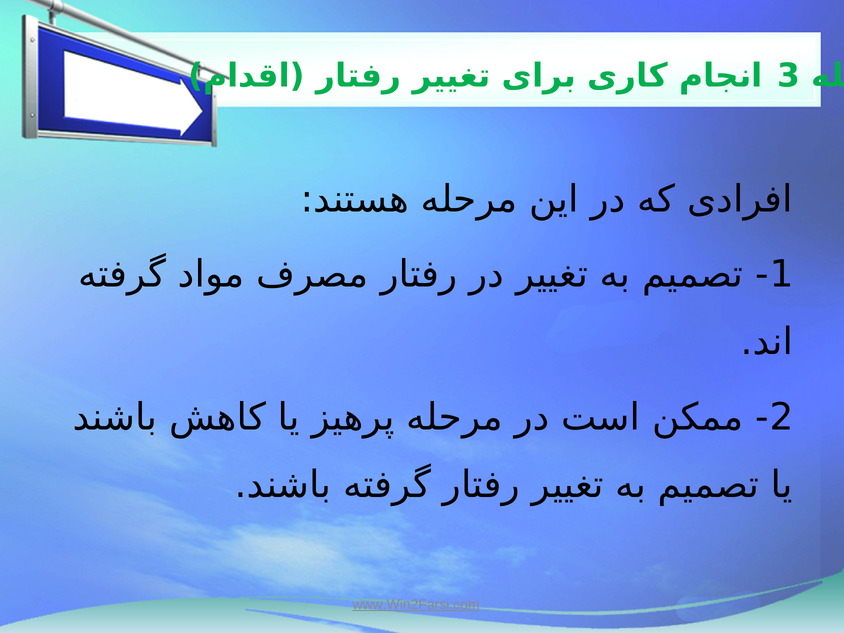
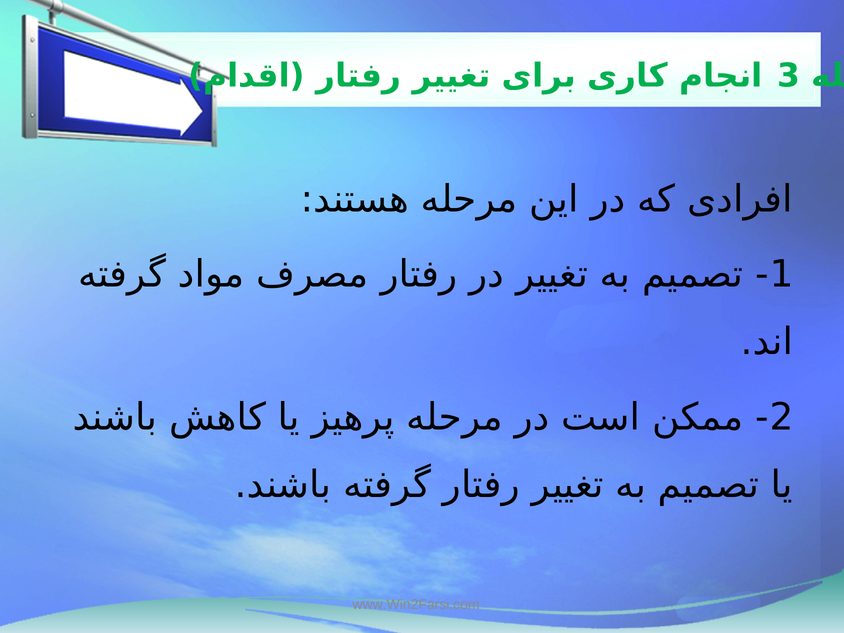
www.Win2Farsi.com underline: present -> none
